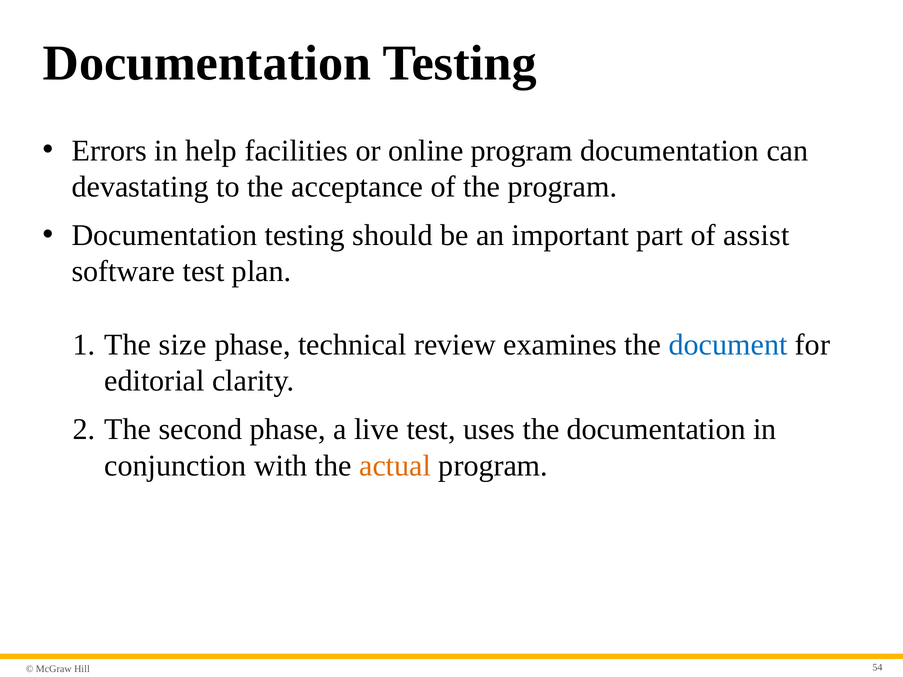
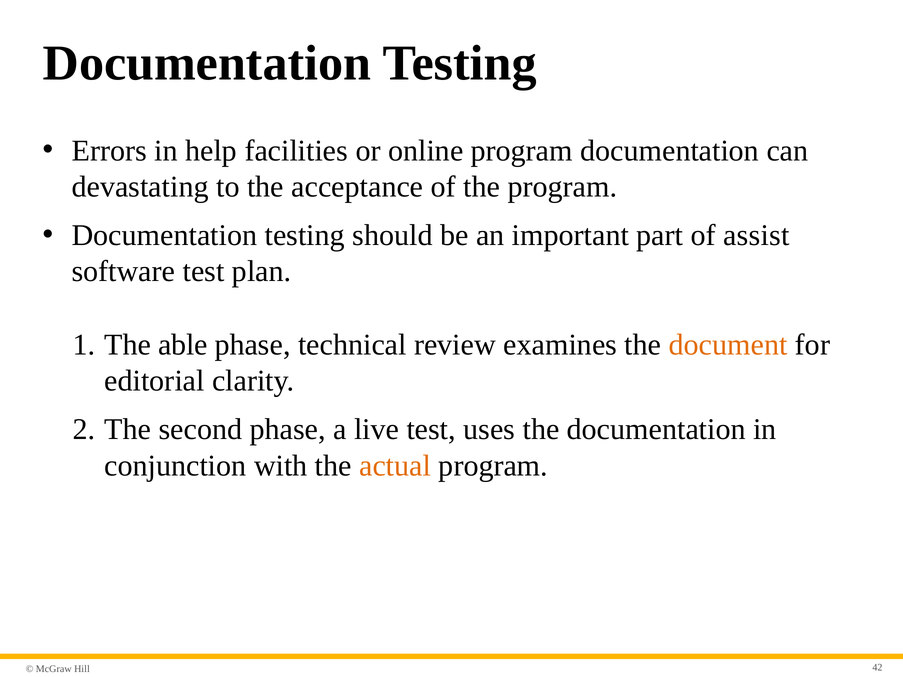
size: size -> able
document colour: blue -> orange
54: 54 -> 42
